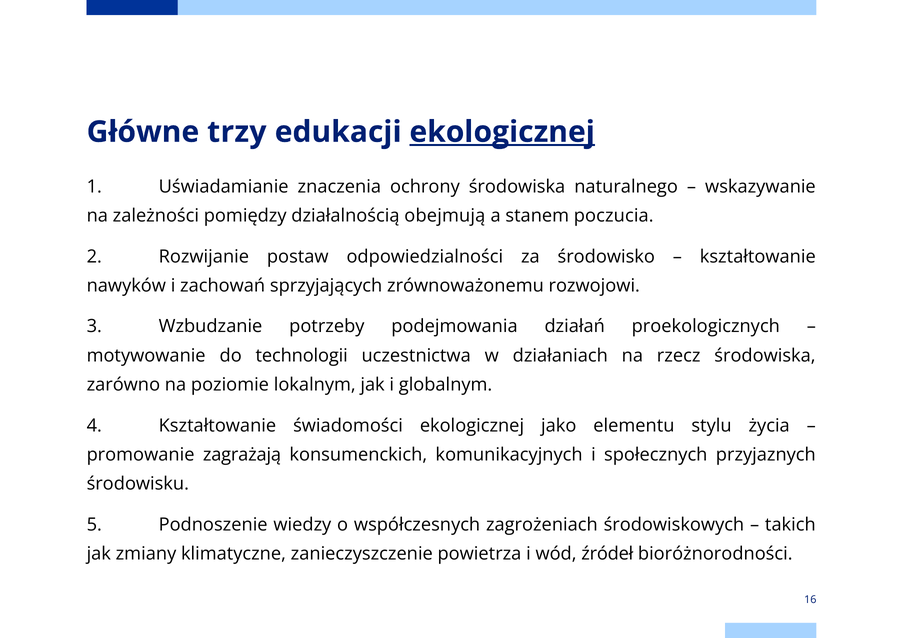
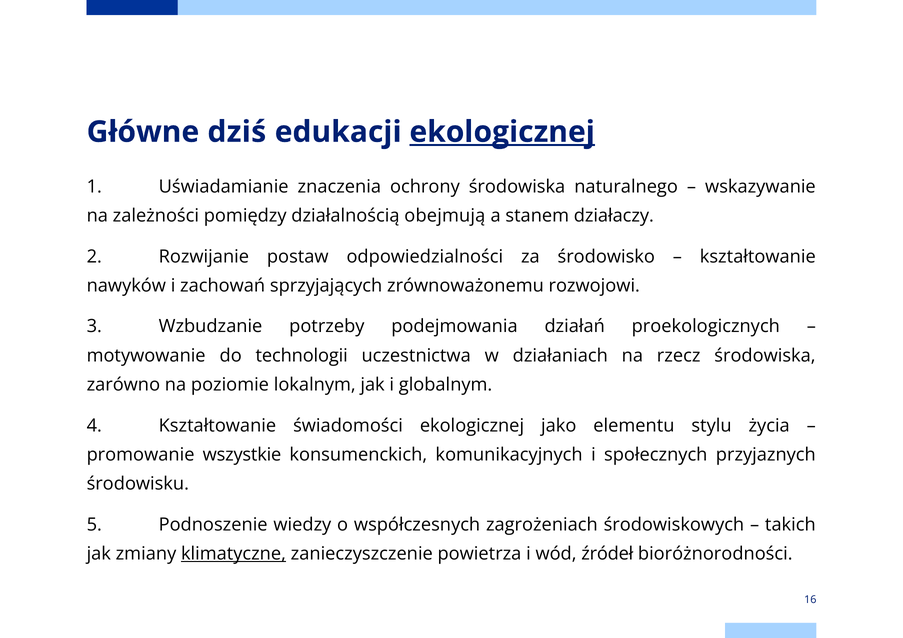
trzy: trzy -> dziś
poczucia: poczucia -> działaczy
zagrażają: zagrażają -> wszystkie
klimatyczne underline: none -> present
